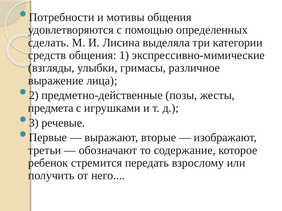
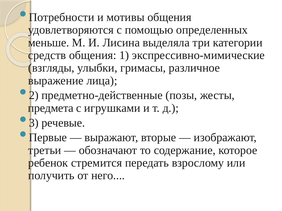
сделать: сделать -> меньше
